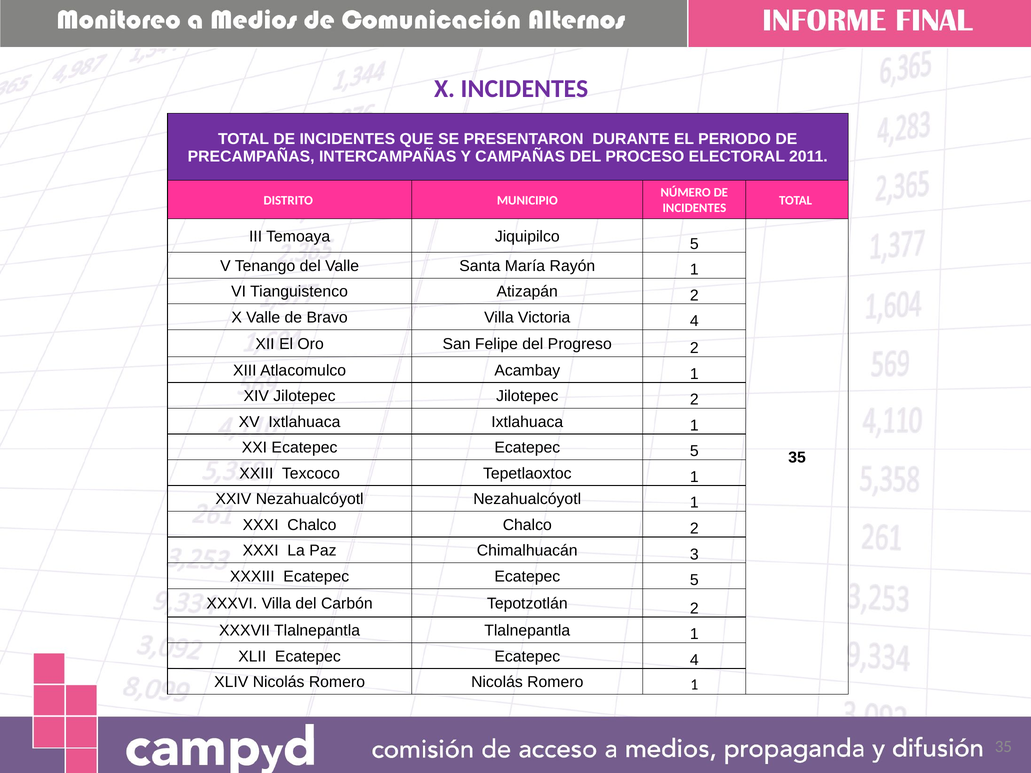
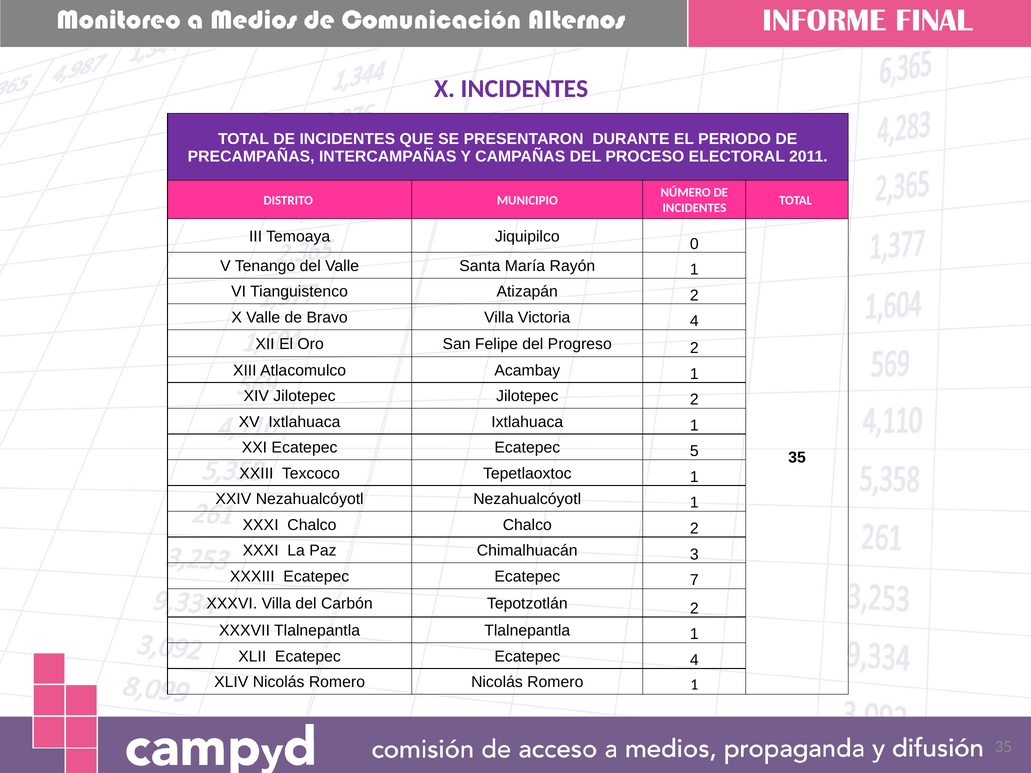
Jiquipilco 5: 5 -> 0
XXXIII Ecatepec Ecatepec 5: 5 -> 7
